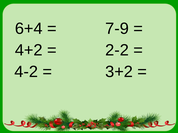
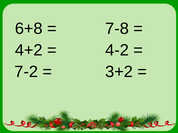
6+4: 6+4 -> 6+8
7-9: 7-9 -> 7-8
2-2: 2-2 -> 4-2
4-2: 4-2 -> 7-2
